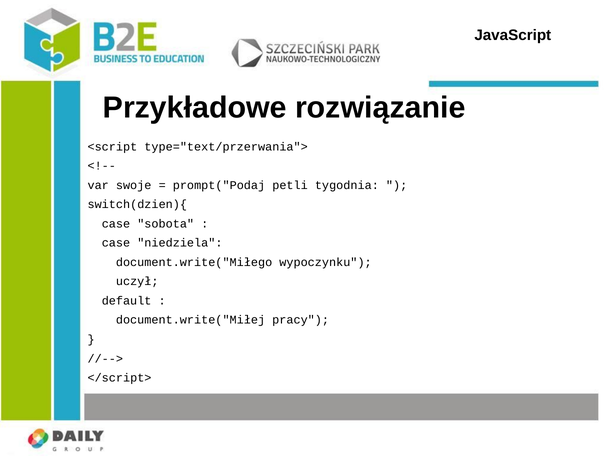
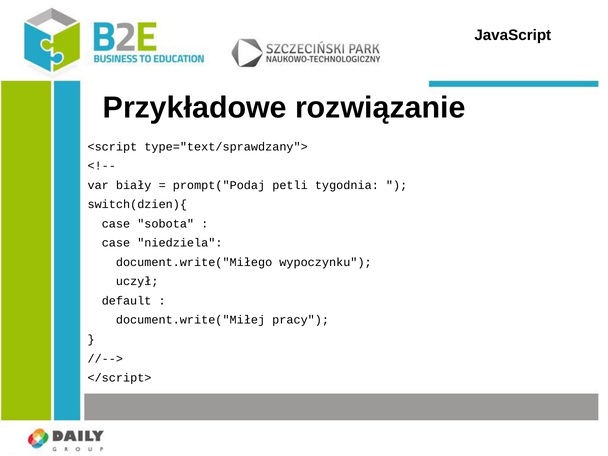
type="text/przerwania">: type="text/przerwania"> -> type="text/sprawdzany">
swoje: swoje -> biały
